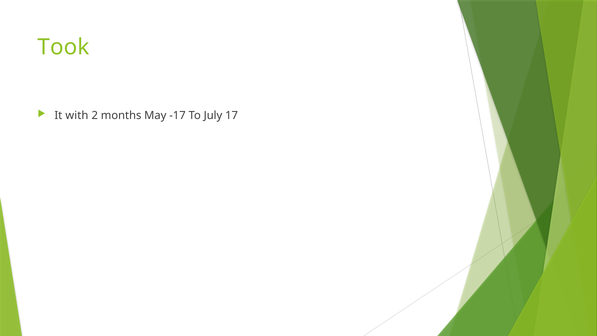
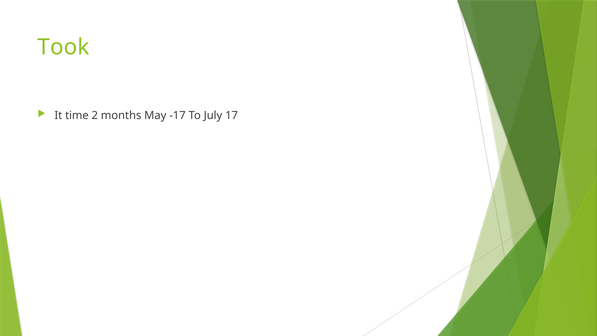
with: with -> time
